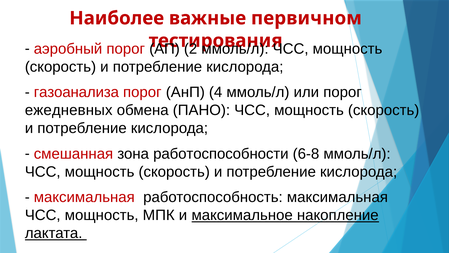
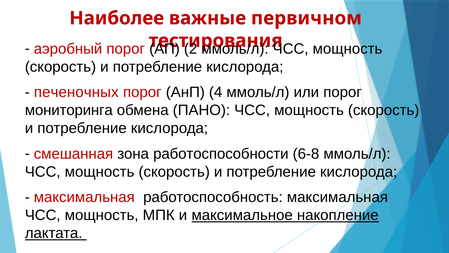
газоанализа: газоанализа -> печеночных
ежедневных: ежедневных -> мониторинга
